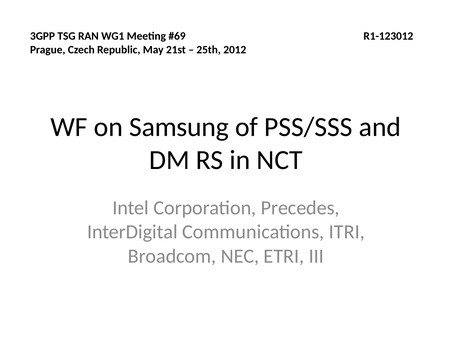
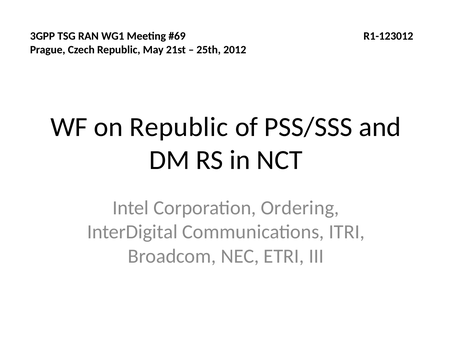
on Samsung: Samsung -> Republic
Precedes: Precedes -> Ordering
